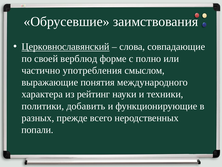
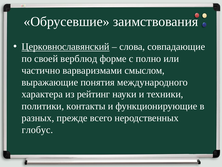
употребления: употребления -> варваризмами
добавить: добавить -> контакты
попали: попали -> глобус
